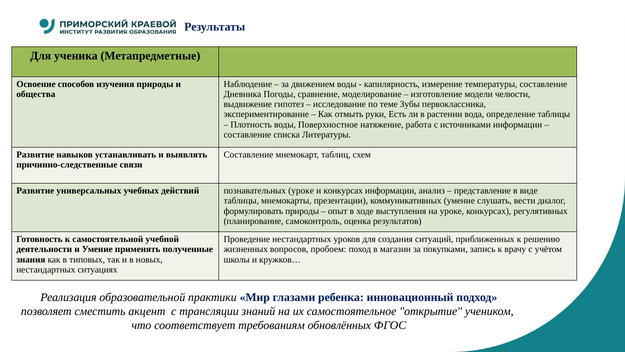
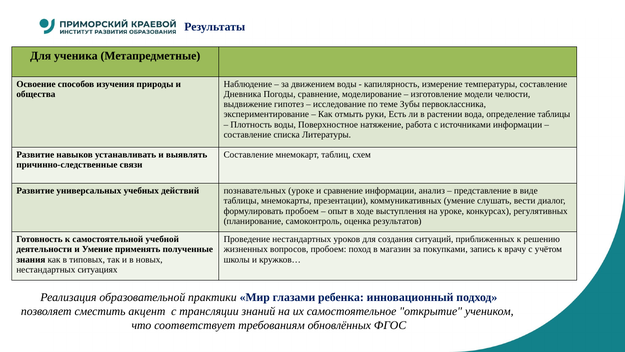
и конкурсах: конкурсах -> сравнение
формулировать природы: природы -> пробоем
